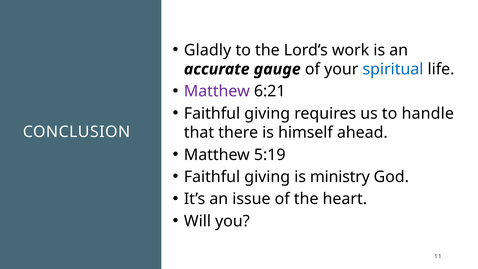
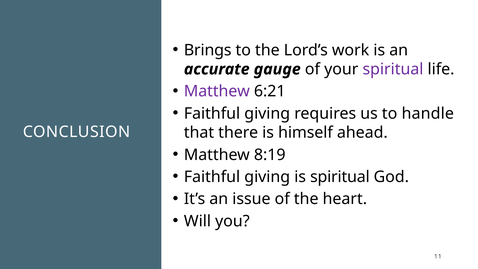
Gladly: Gladly -> Brings
spiritual at (393, 69) colour: blue -> purple
5:19: 5:19 -> 8:19
is ministry: ministry -> spiritual
